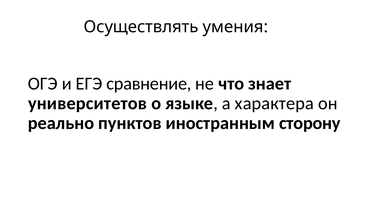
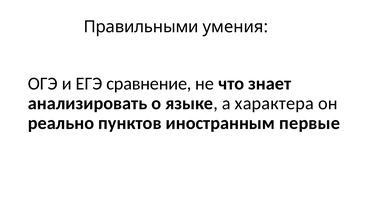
Осуществлять: Осуществлять -> Правильными
университетов: университетов -> анализировать
сторону: сторону -> первые
